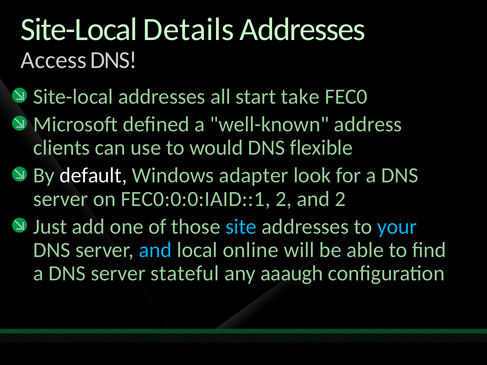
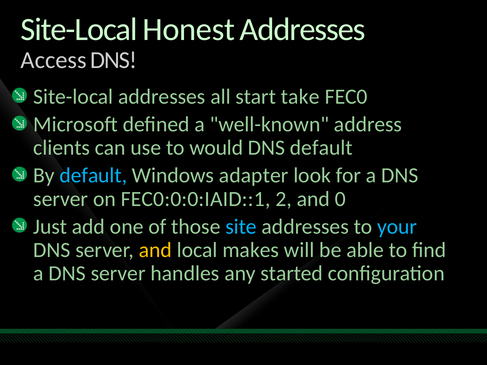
Details: Details -> Honest
DNS flexible: flexible -> default
default at (93, 176) colour: white -> light blue
and 2: 2 -> 0
and at (155, 250) colour: light blue -> yellow
online: online -> makes
stateful: stateful -> handles
aaaugh: aaaugh -> started
